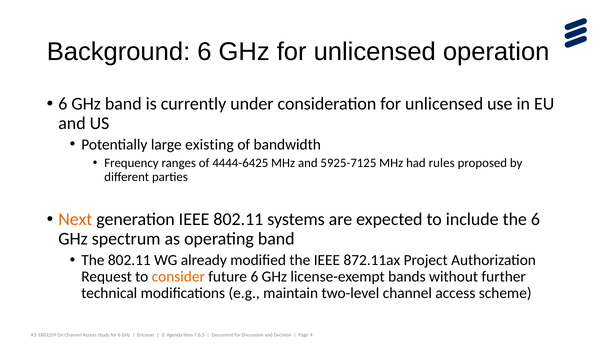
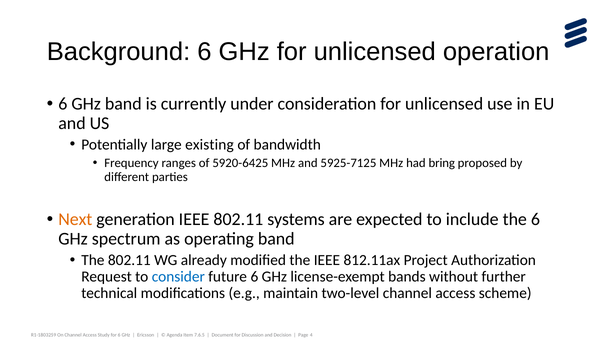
4444-6425: 4444-6425 -> 5920-6425
rules: rules -> bring
872.11ax: 872.11ax -> 812.11ax
consider colour: orange -> blue
